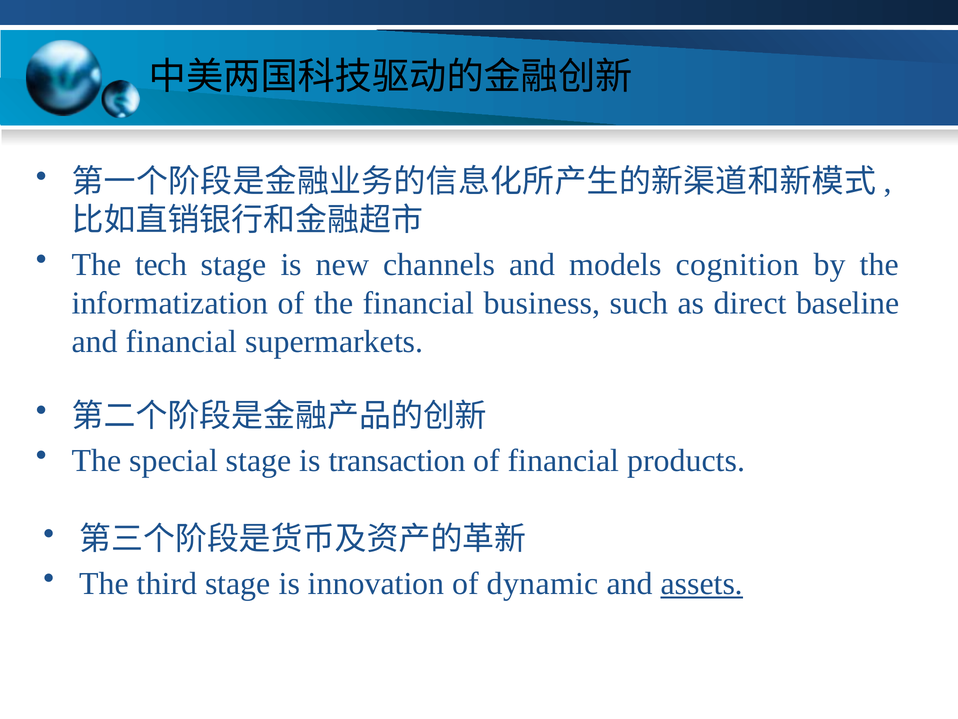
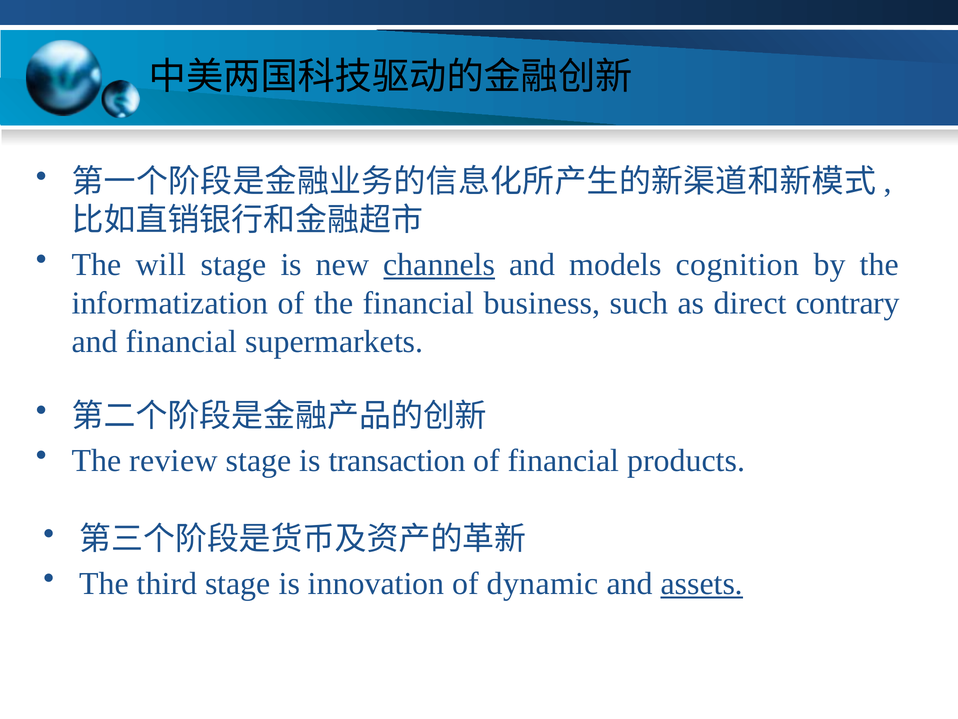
tech: tech -> will
channels underline: none -> present
baseline: baseline -> contrary
special: special -> review
